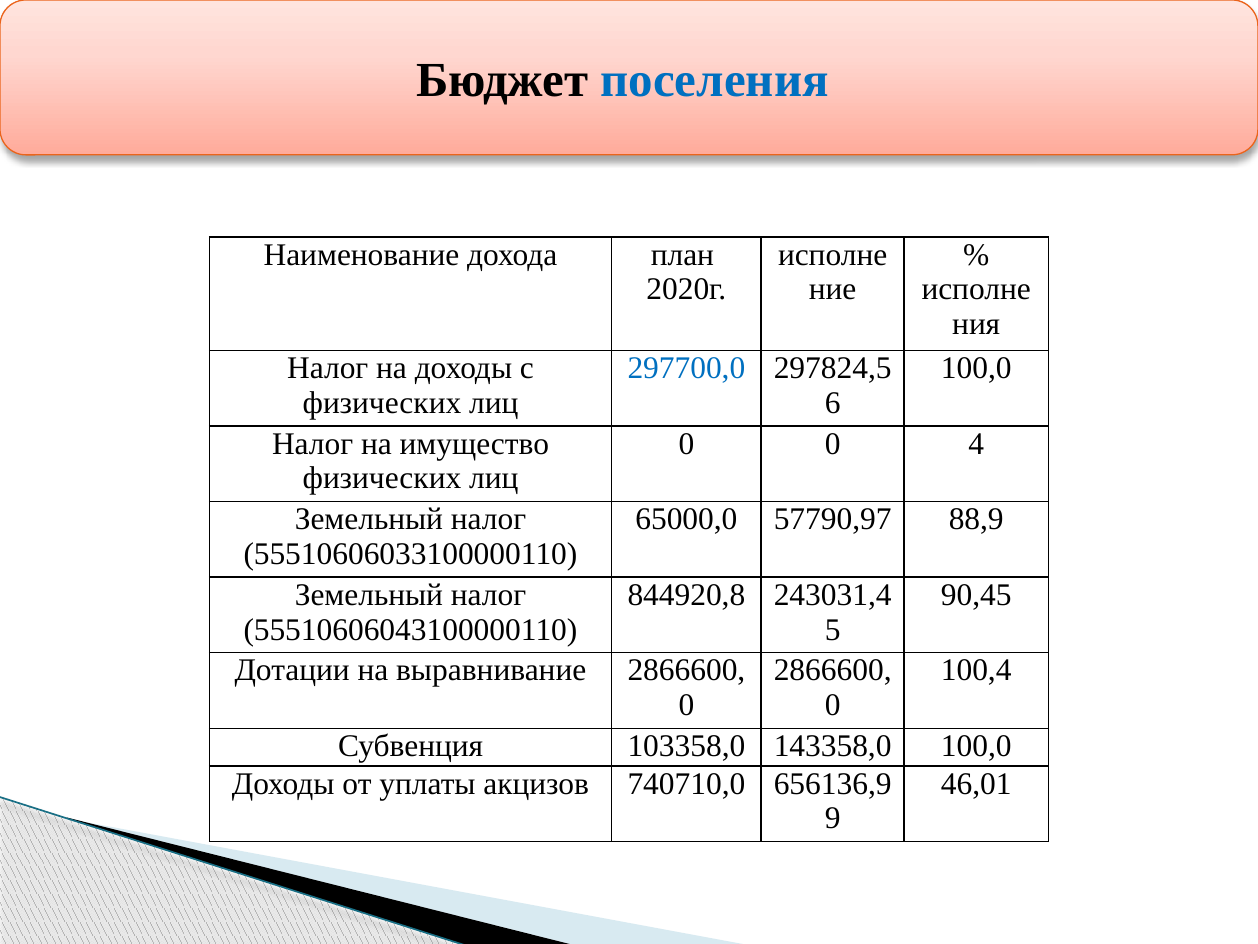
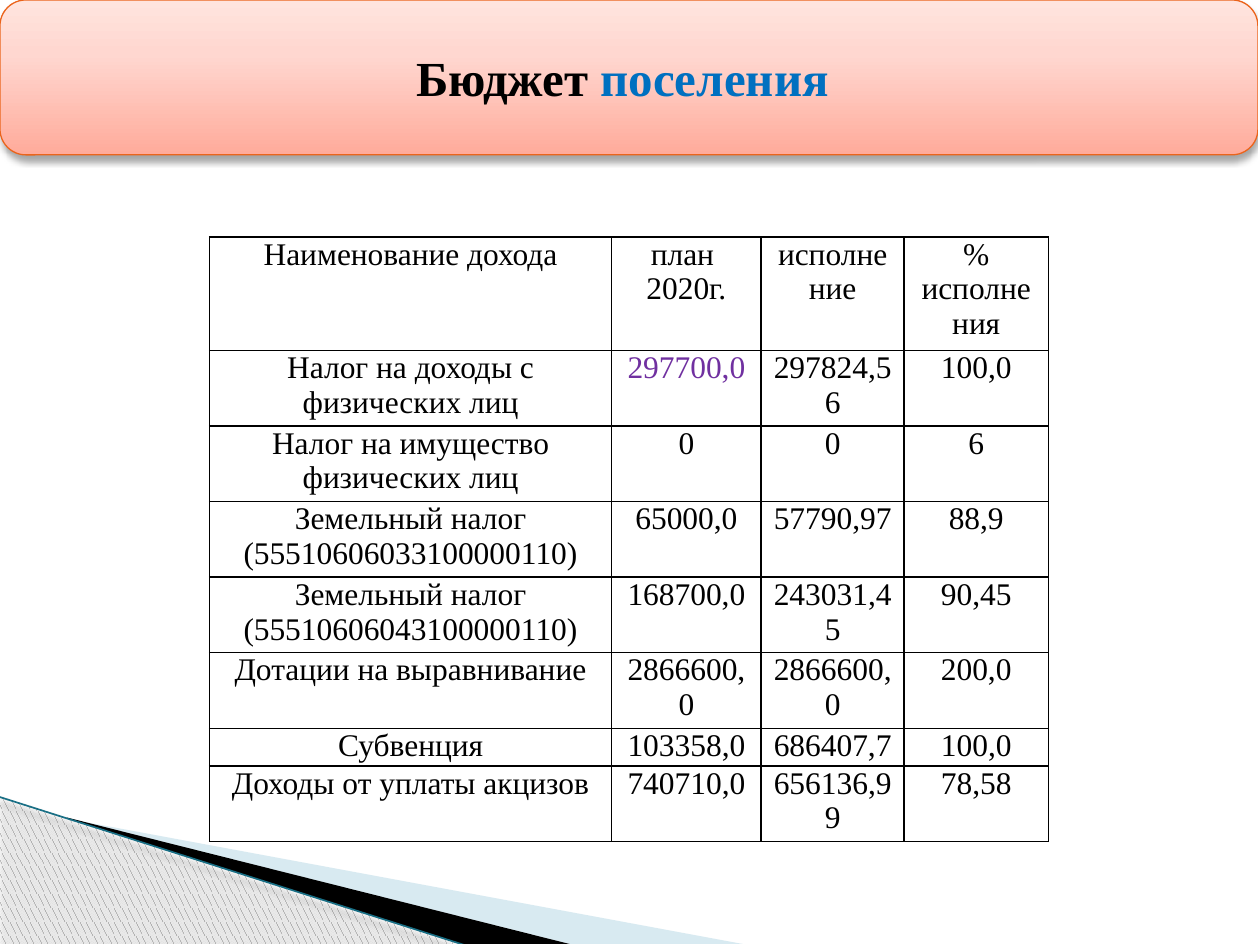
297700,0 colour: blue -> purple
0 4: 4 -> 6
844920,8: 844920,8 -> 168700,0
100,4: 100,4 -> 200,0
143358,0: 143358,0 -> 686407,7
46,01: 46,01 -> 78,58
